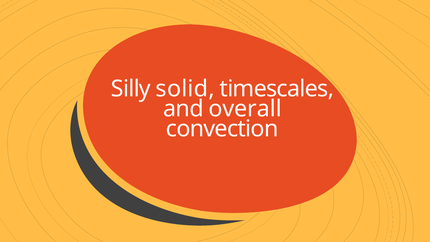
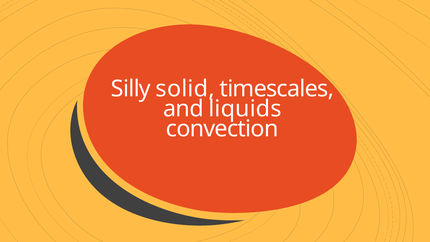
overall: overall -> liquids
